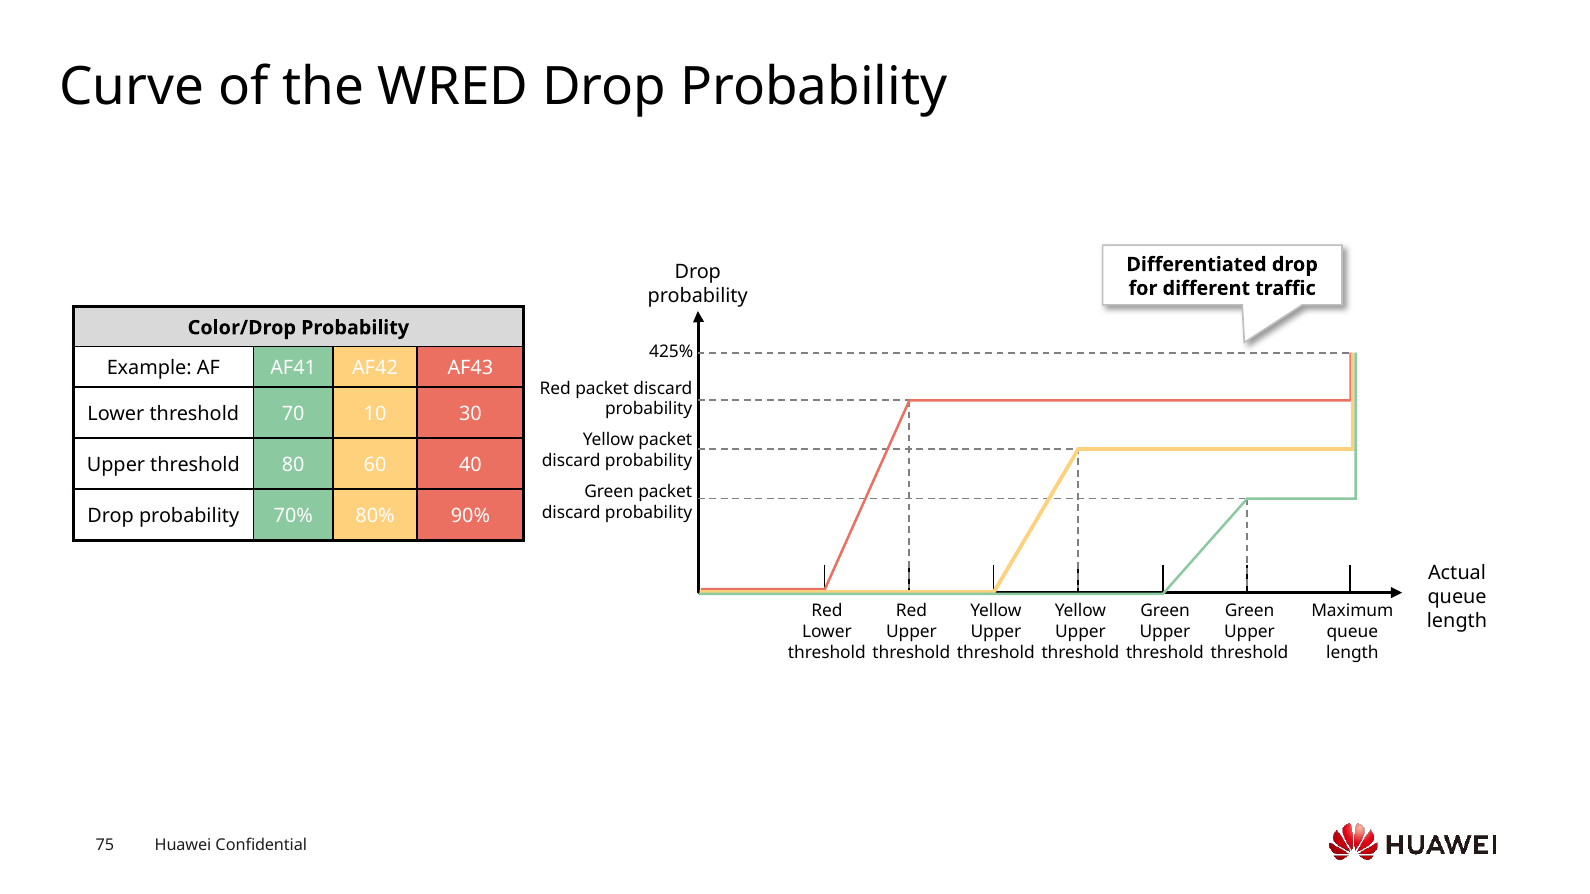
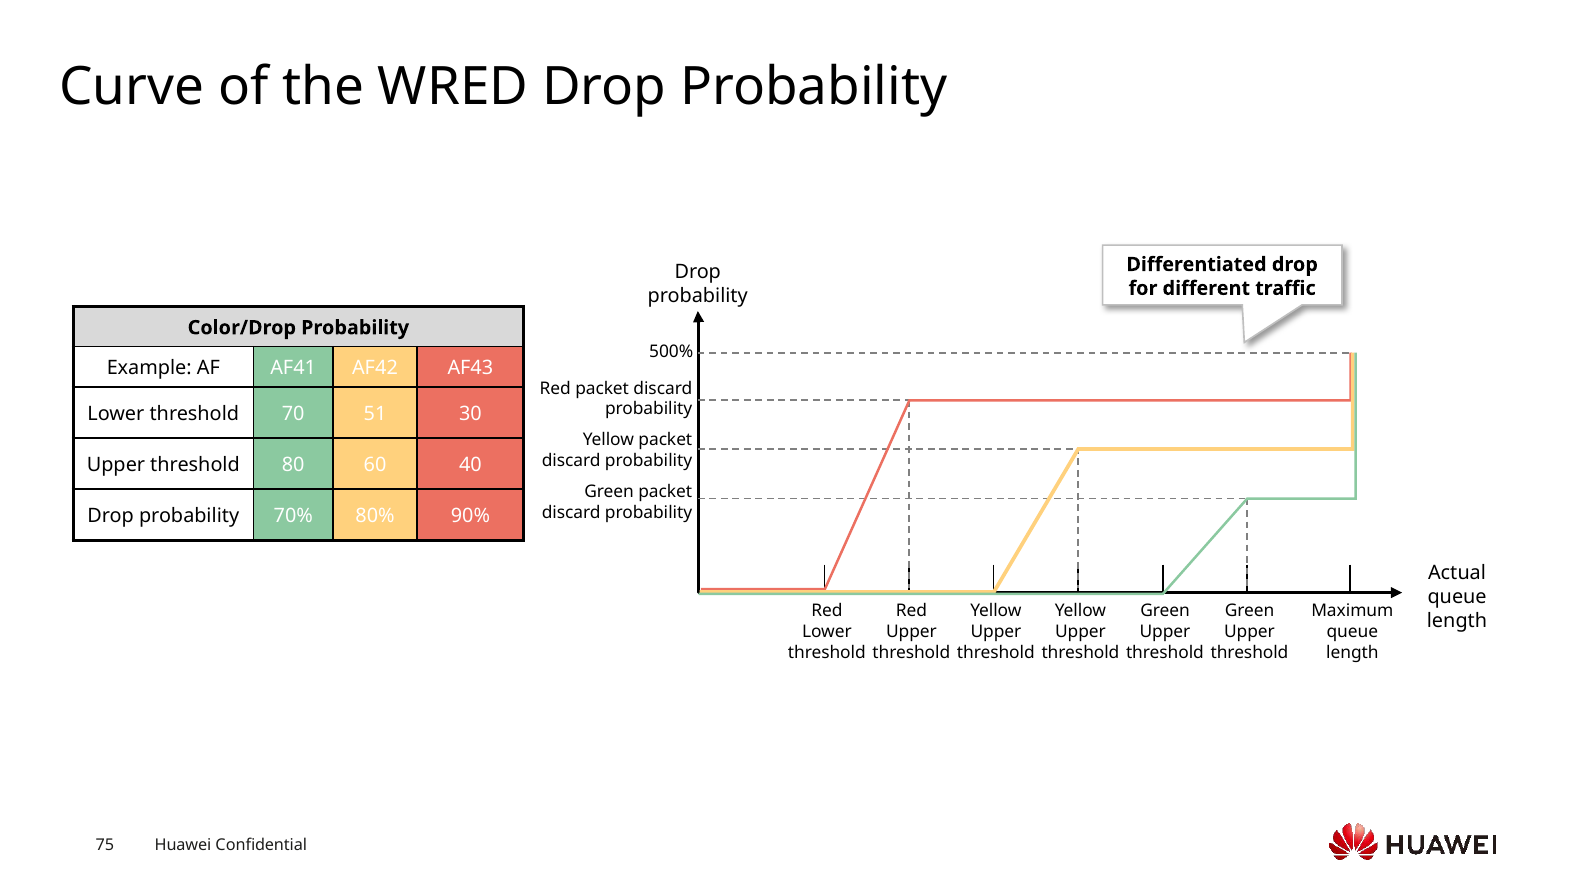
425%: 425% -> 500%
10: 10 -> 51
